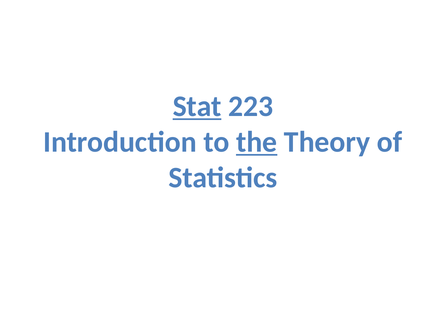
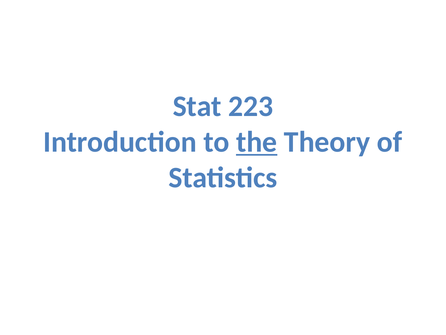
Stat underline: present -> none
